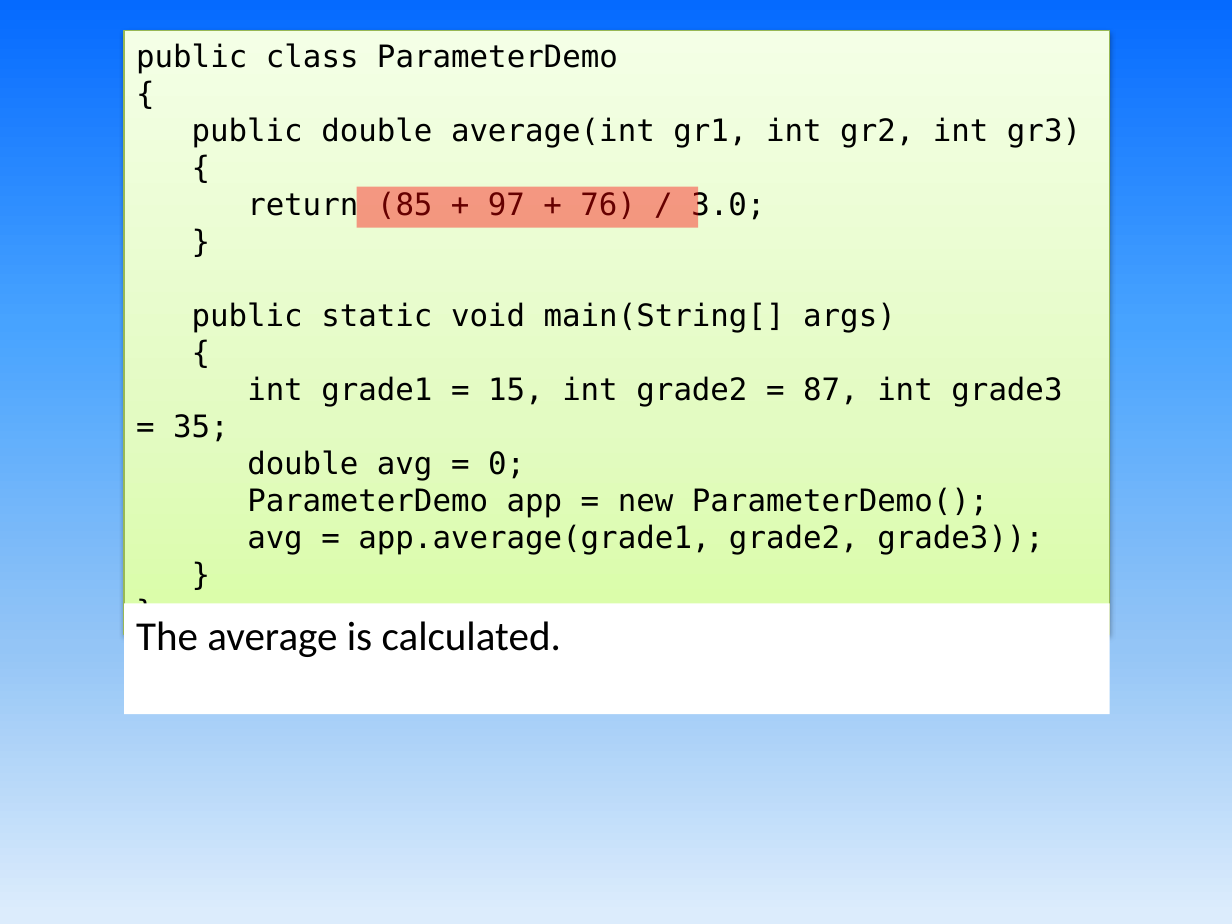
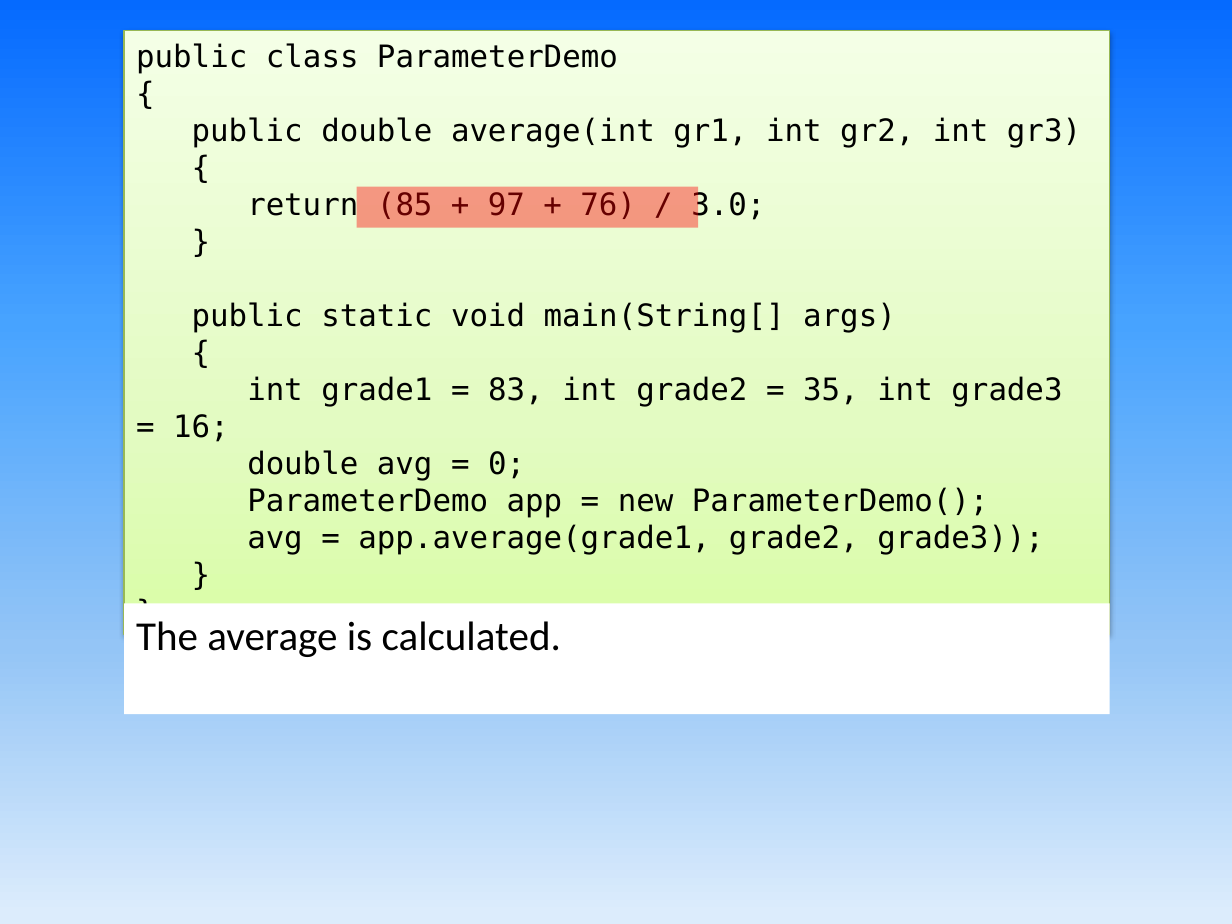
15: 15 -> 83
87: 87 -> 35
35: 35 -> 16
